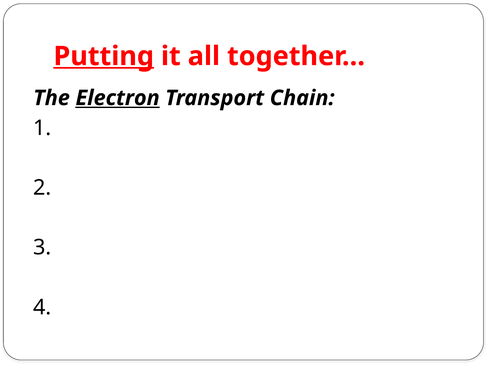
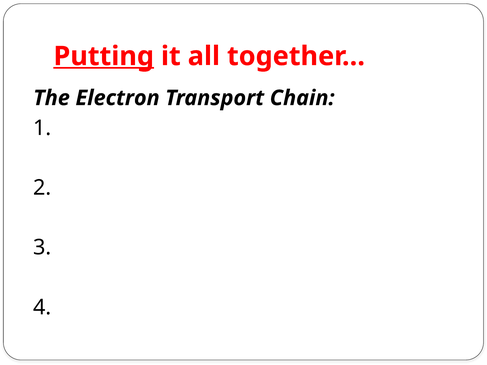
Electron underline: present -> none
